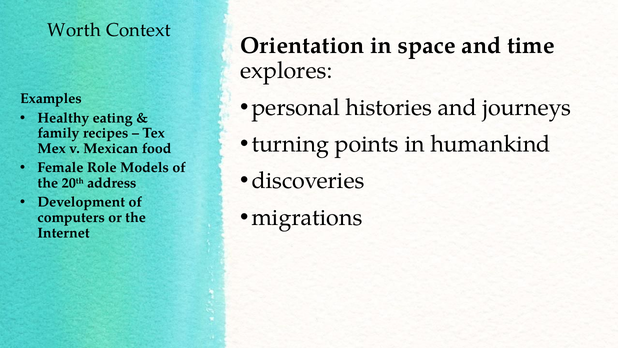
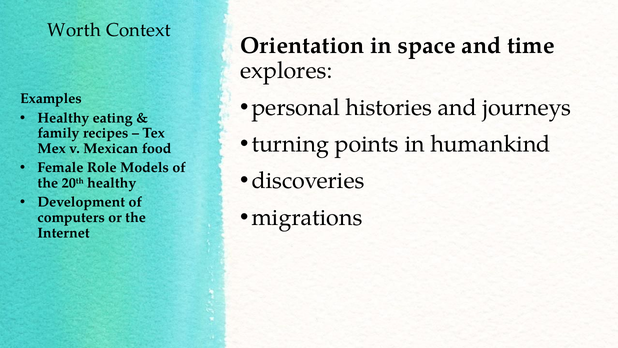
20th address: address -> healthy
